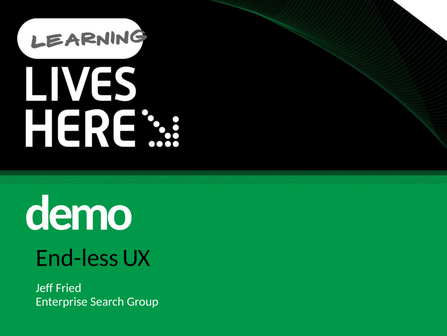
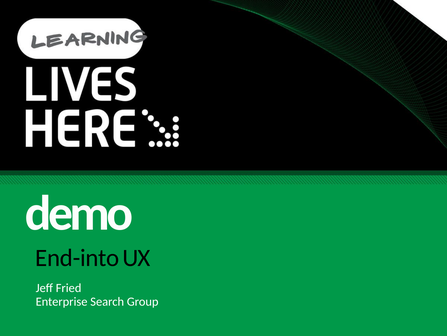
End-less: End-less -> End-into
